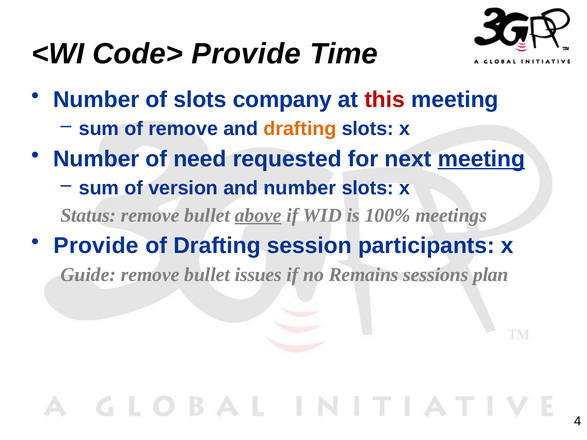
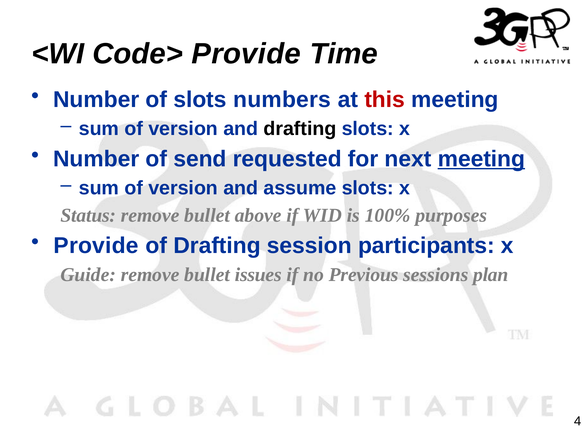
company: company -> numbers
remove at (183, 129): remove -> version
drafting at (300, 129) colour: orange -> black
need: need -> send
and number: number -> assume
above underline: present -> none
meetings: meetings -> purposes
Remains: Remains -> Previous
